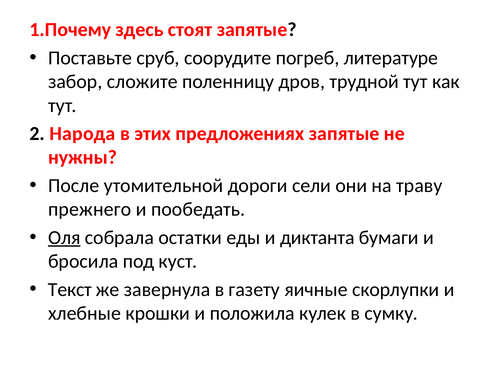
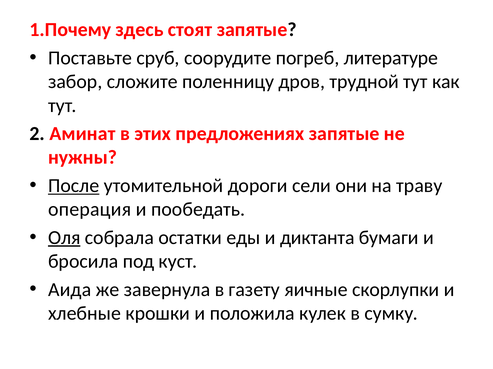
Народа: Народа -> Аминат
После underline: none -> present
прежнего: прежнего -> операция
Текст: Текст -> Аида
